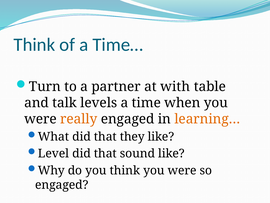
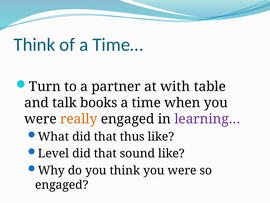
levels: levels -> books
learning… colour: orange -> purple
they: they -> thus
